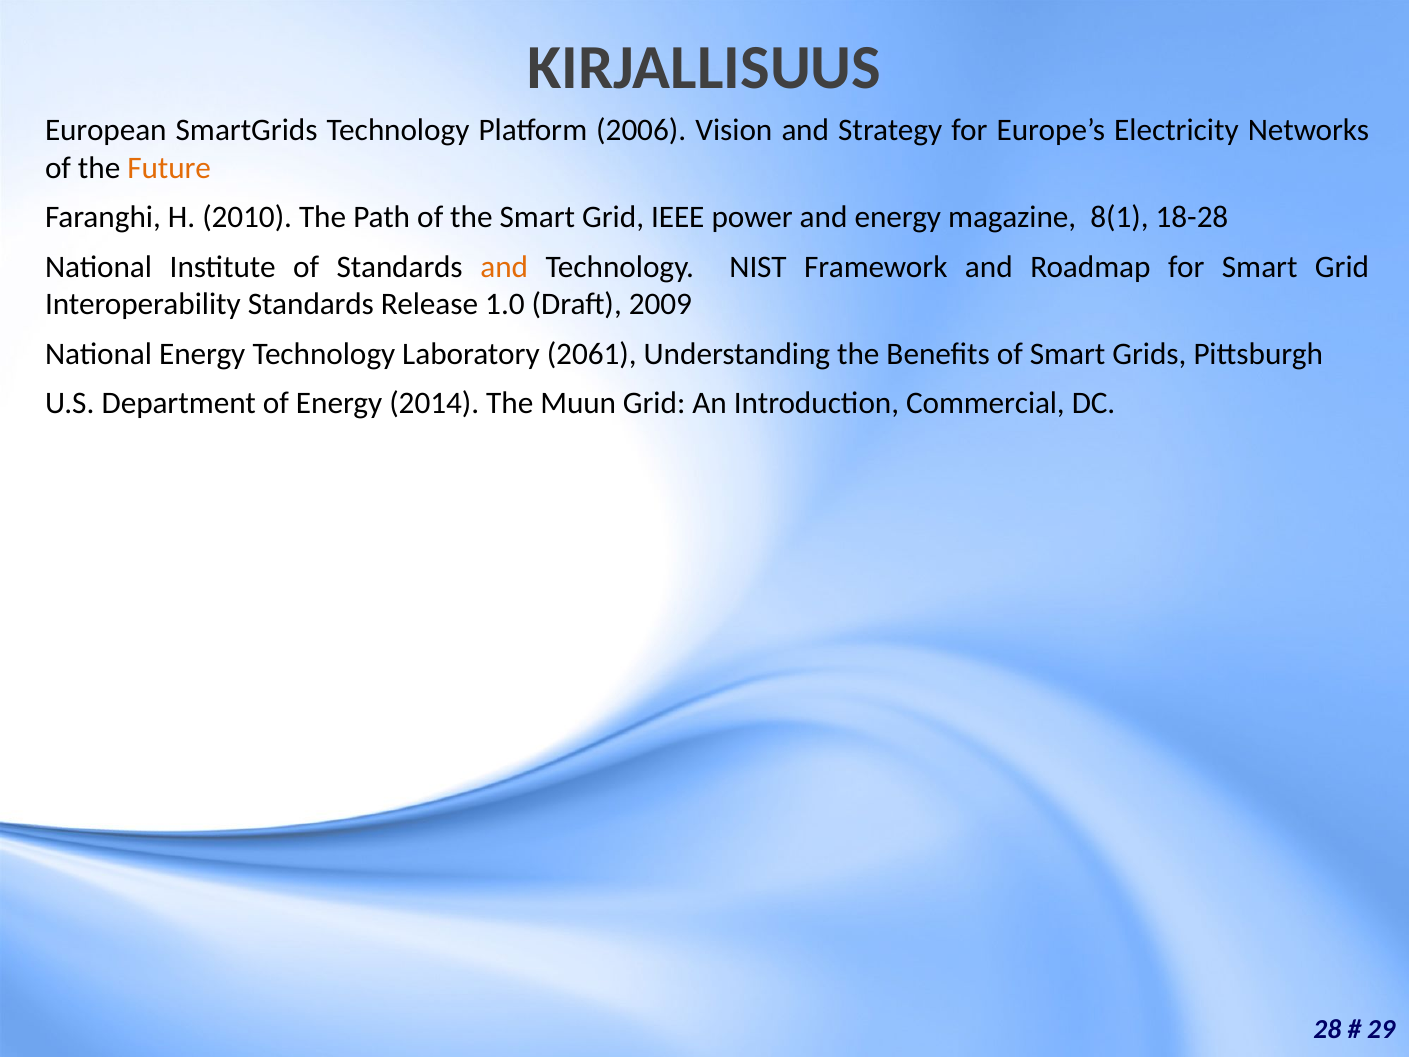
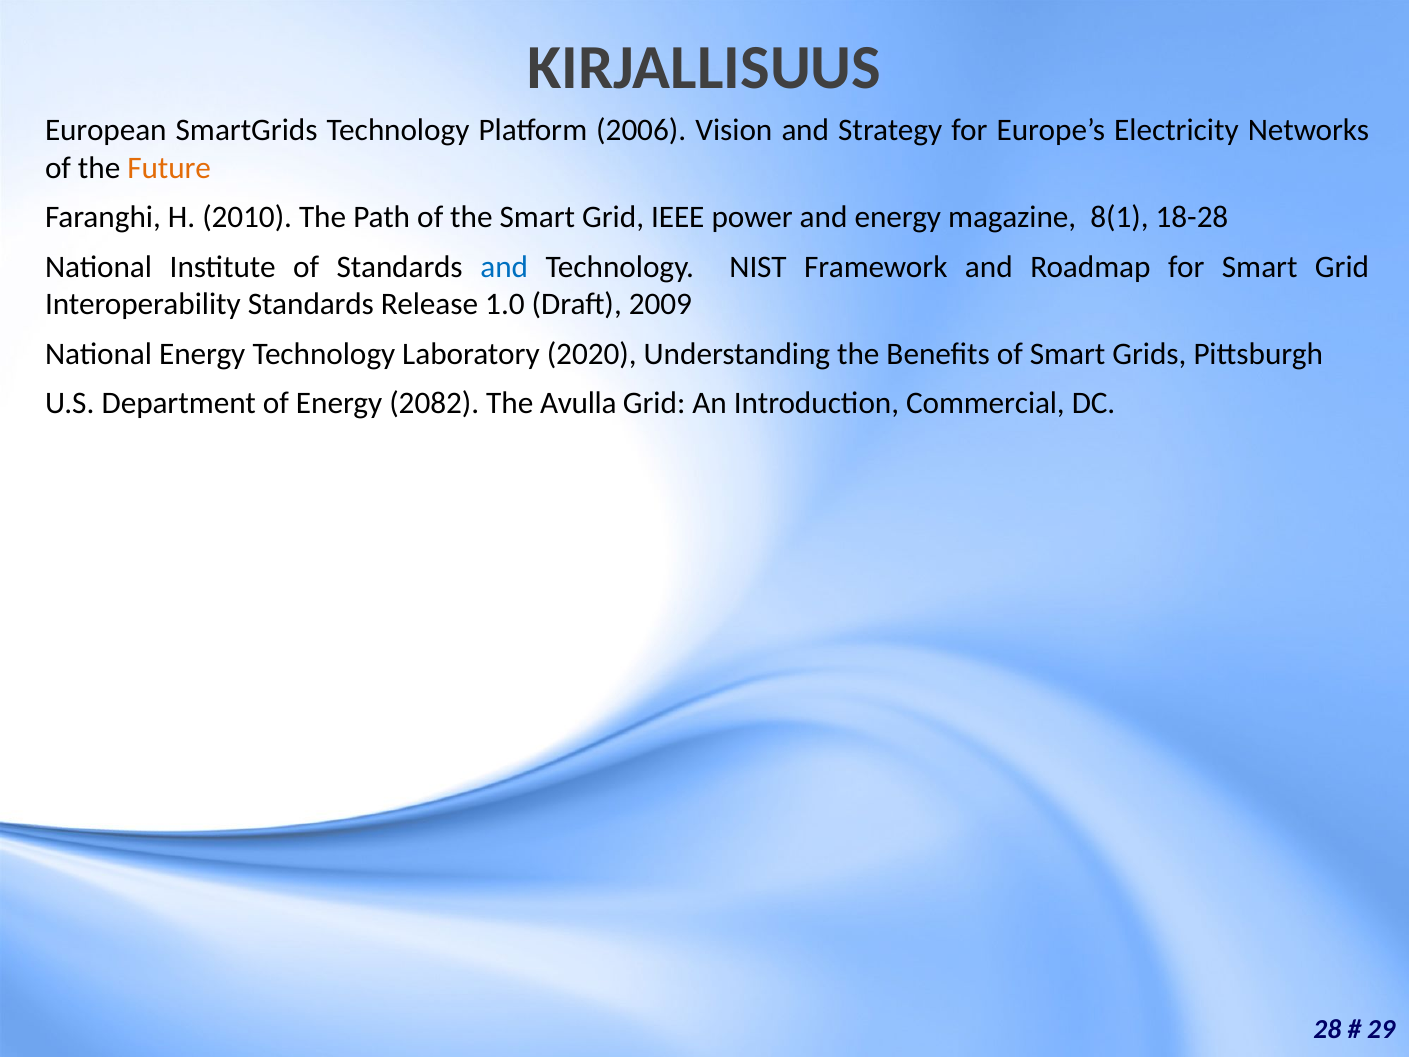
and at (504, 267) colour: orange -> blue
2061: 2061 -> 2020
2014: 2014 -> 2082
Muun: Muun -> Avulla
